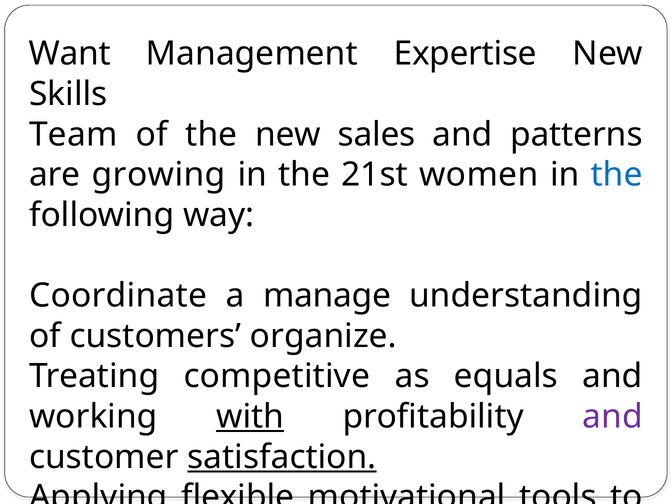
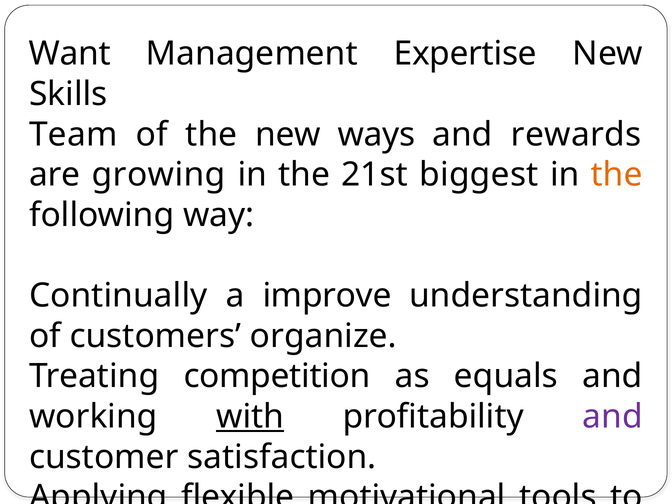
sales: sales -> ways
patterns: patterns -> rewards
women: women -> biggest
the at (617, 175) colour: blue -> orange
Coordinate: Coordinate -> Continually
manage: manage -> improve
competitive: competitive -> competition
satisfaction underline: present -> none
